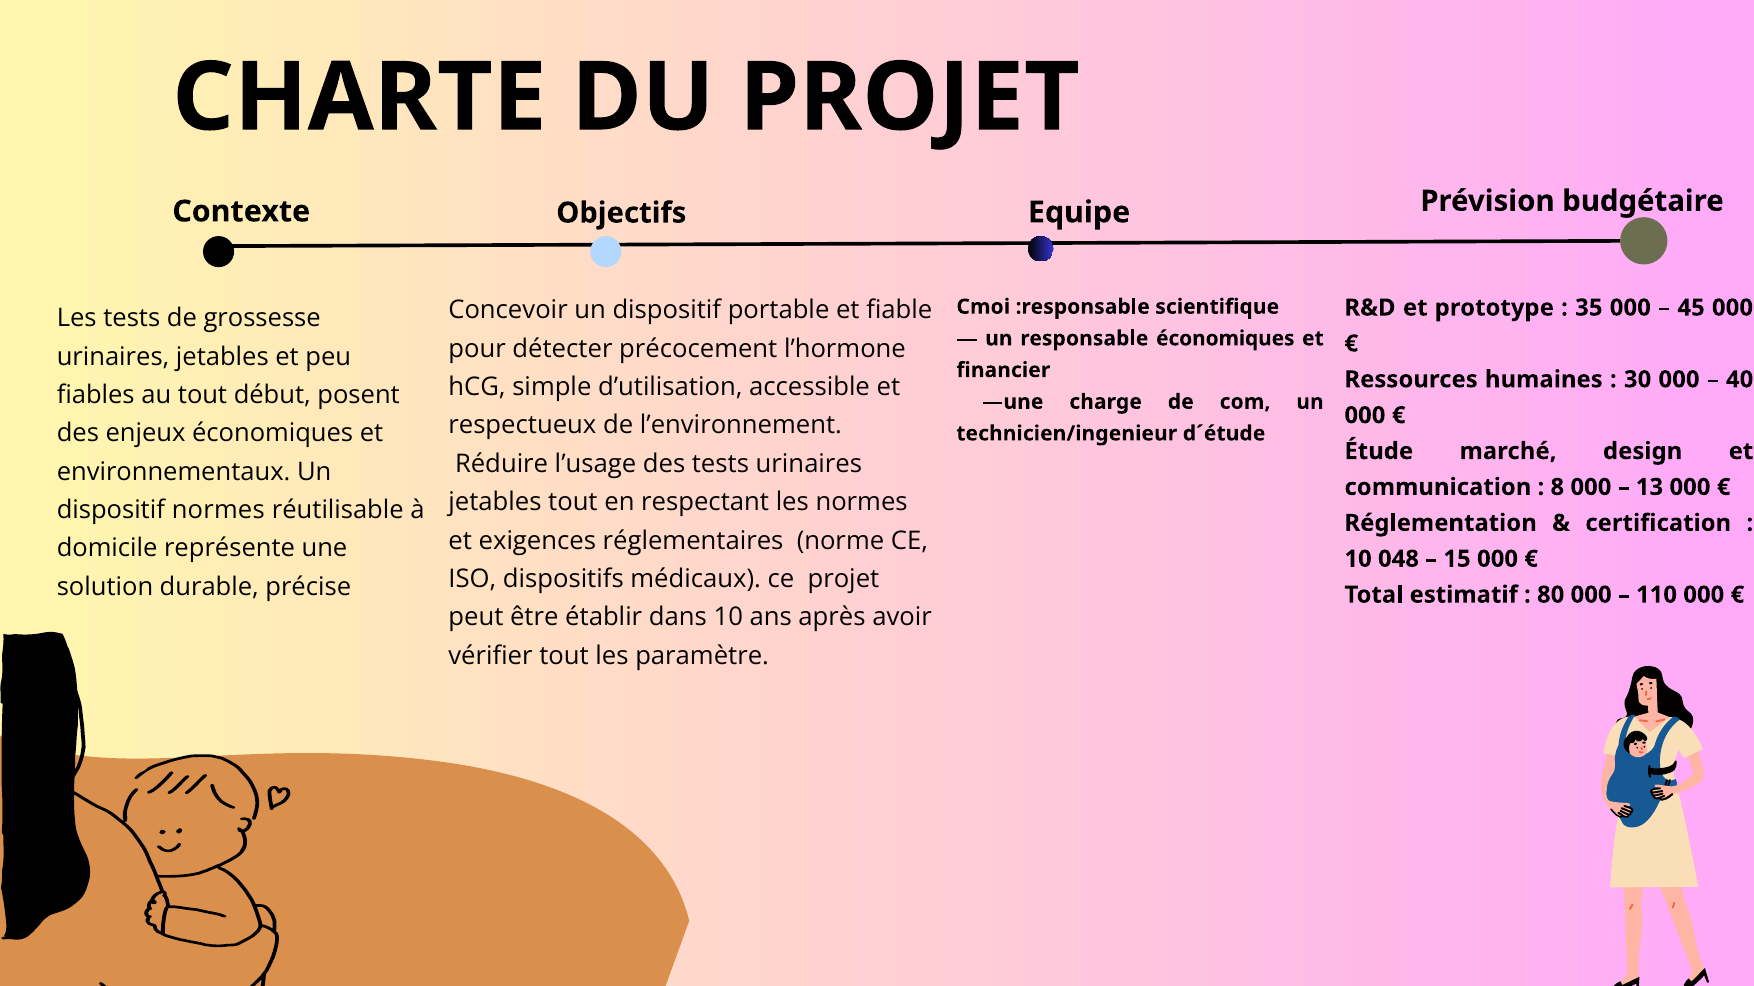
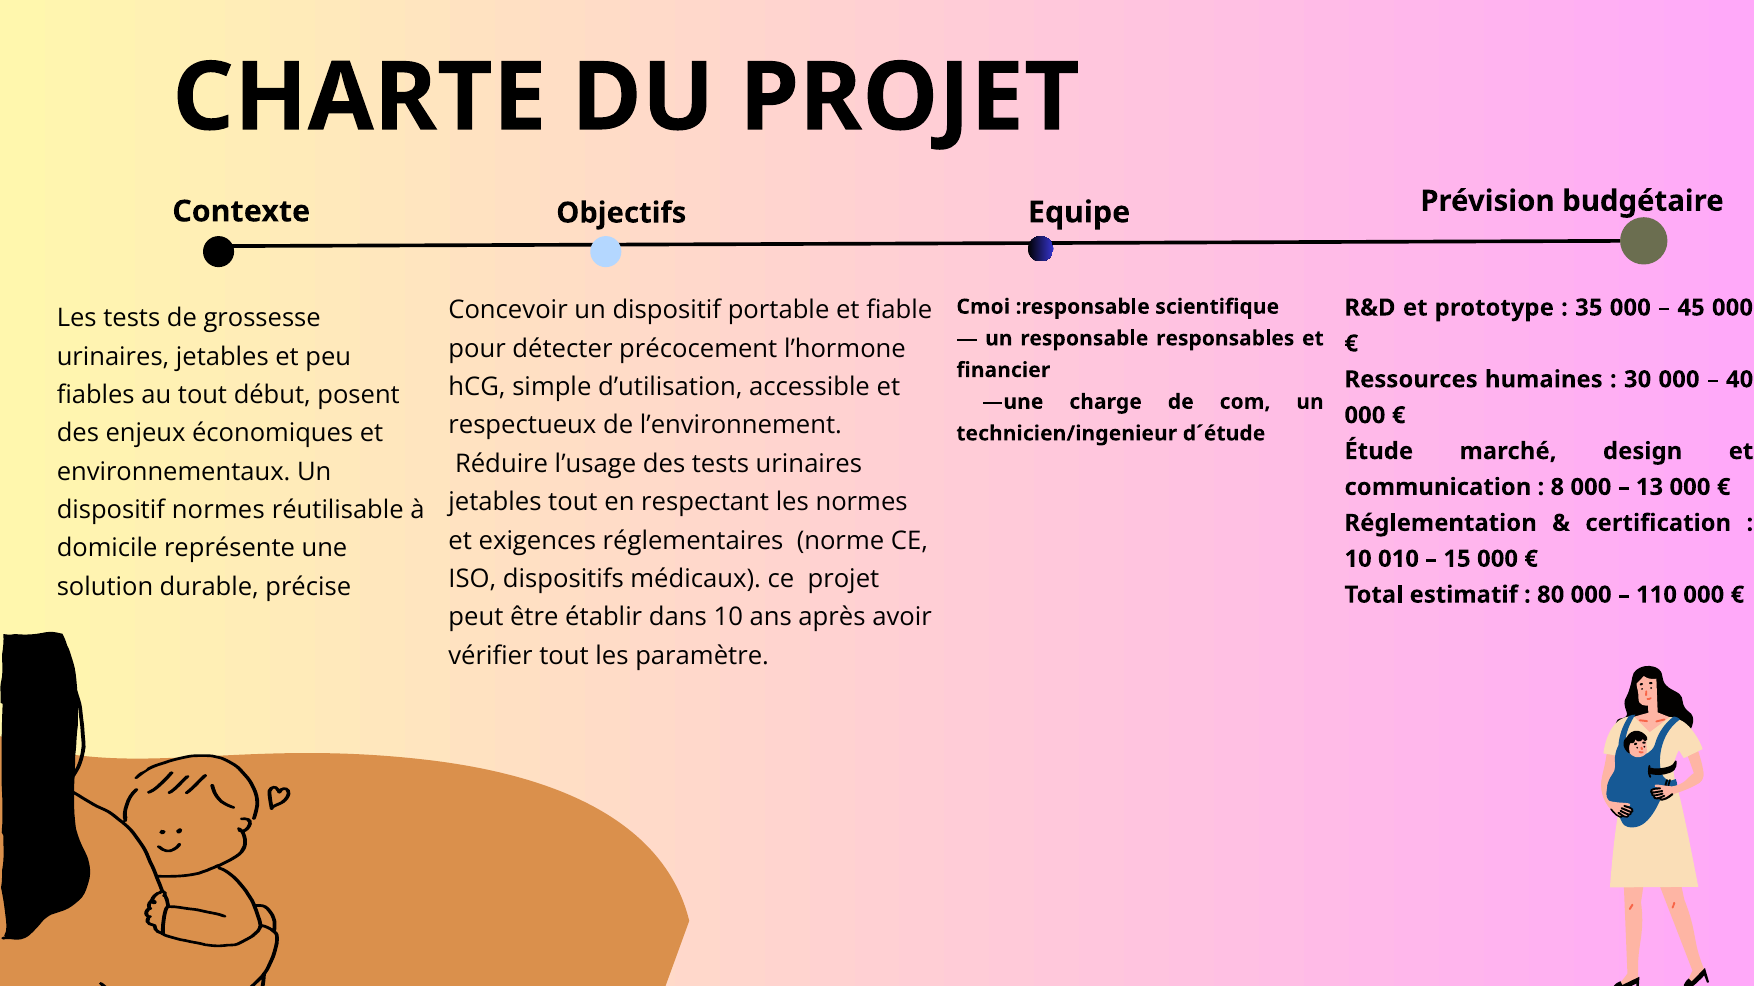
responsable économiques: économiques -> responsables
048: 048 -> 010
